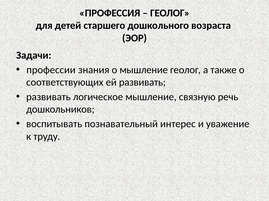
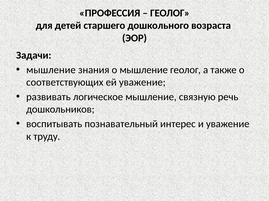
профессии at (51, 70): профессии -> мышление
ей развивать: развивать -> уважение
